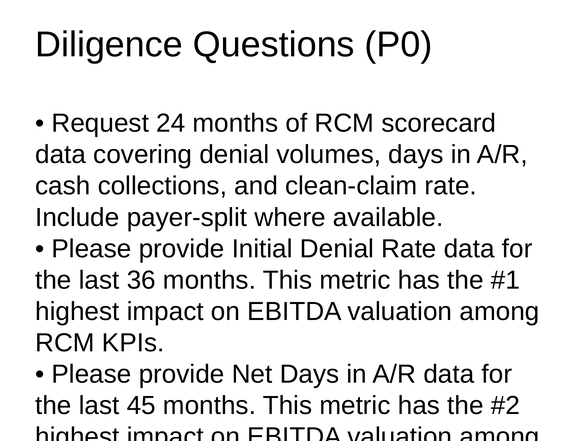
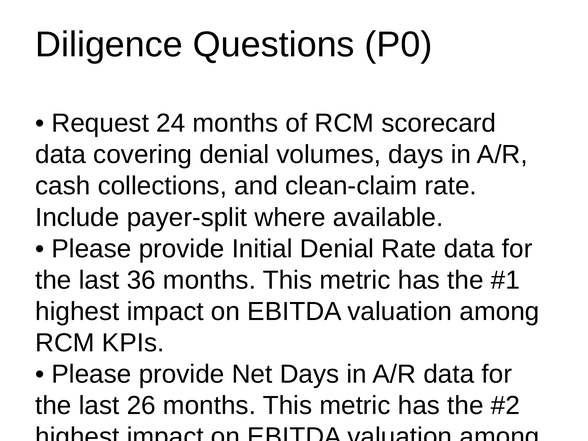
45: 45 -> 26
